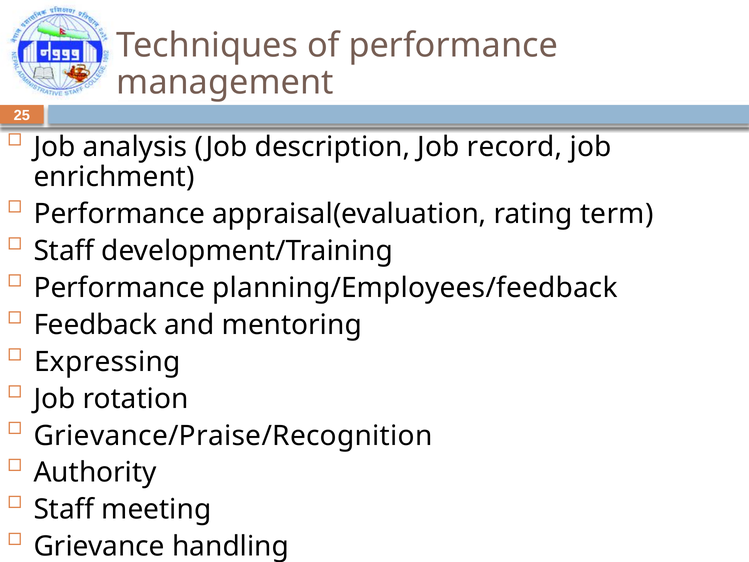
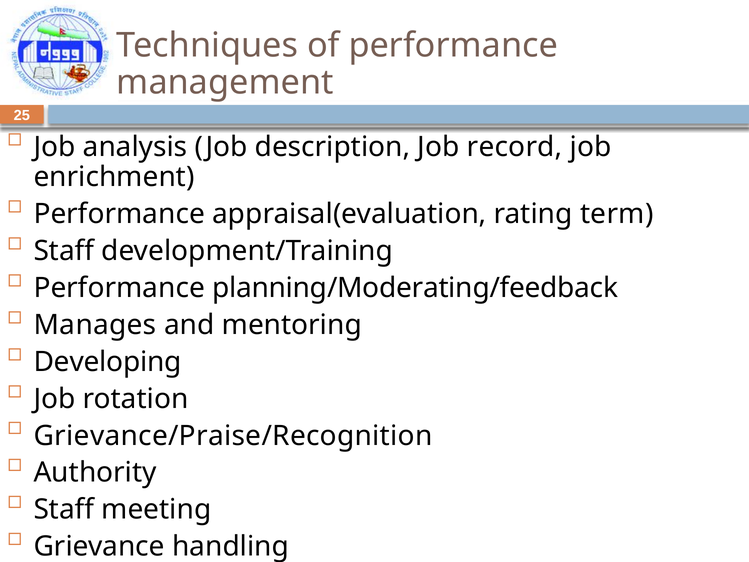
planning/Employees/feedback: planning/Employees/feedback -> planning/Moderating/feedback
Feedback: Feedback -> Manages
Expressing: Expressing -> Developing
